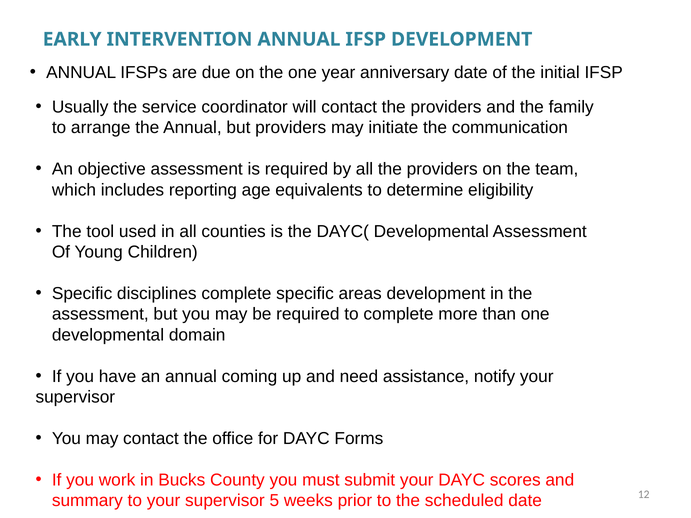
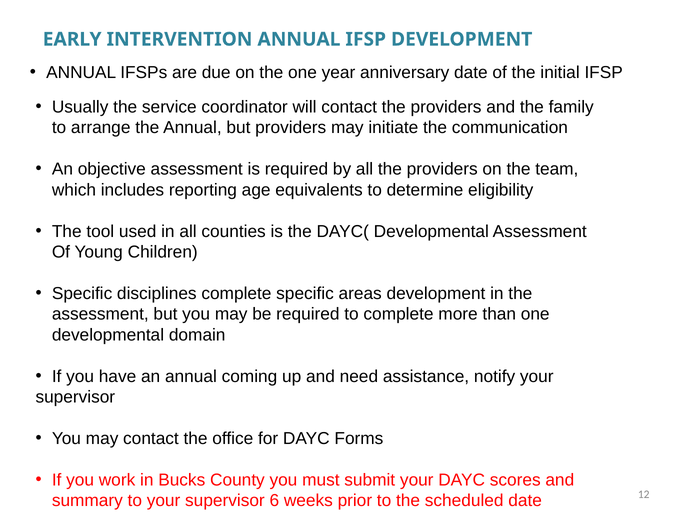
5: 5 -> 6
